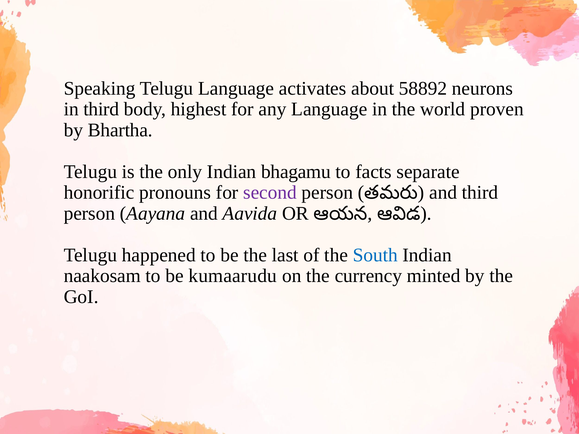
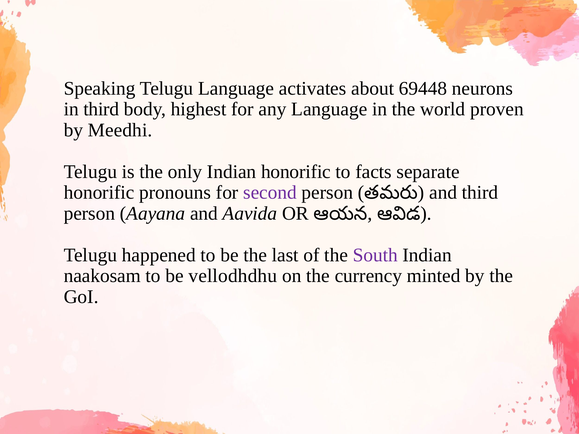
58892: 58892 -> 69448
Bhartha: Bhartha -> Meedhi
Indian bhagamu: bhagamu -> honorific
South colour: blue -> purple
kumaarudu: kumaarudu -> vellodhdhu
